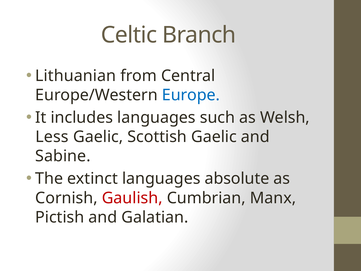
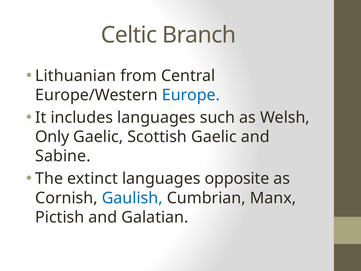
Less: Less -> Only
absolute: absolute -> opposite
Gaulish colour: red -> blue
